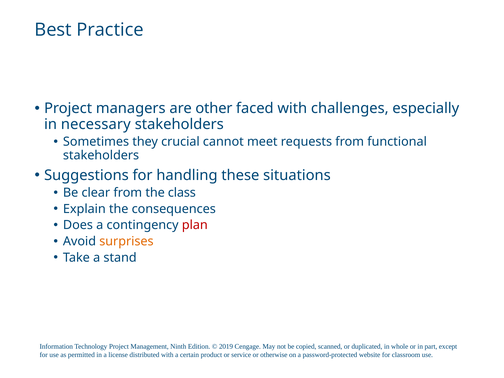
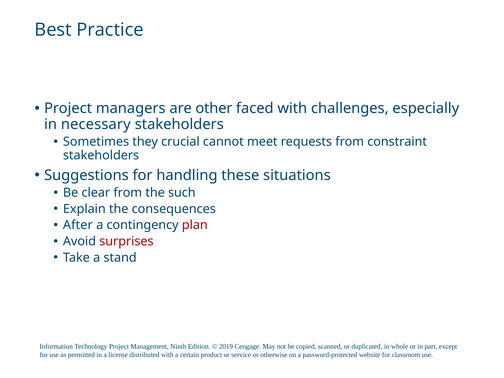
functional: functional -> constraint
class: class -> such
Does: Does -> After
surprises colour: orange -> red
